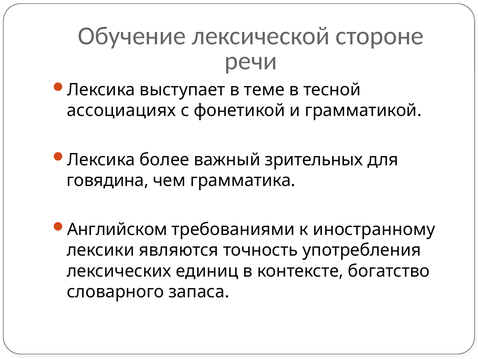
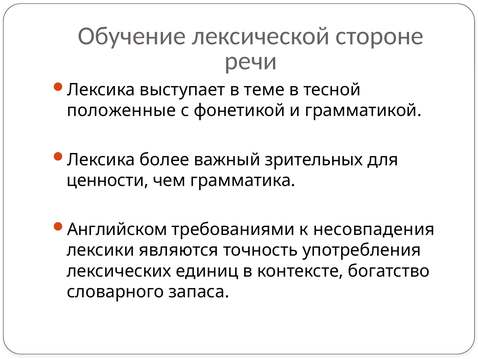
ассоциациях: ассоциациях -> положенные
говядина: говядина -> ценности
иностранному: иностранному -> несовпадения
